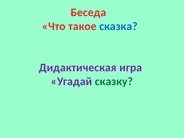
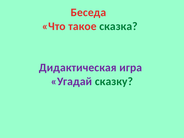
сказка colour: blue -> green
